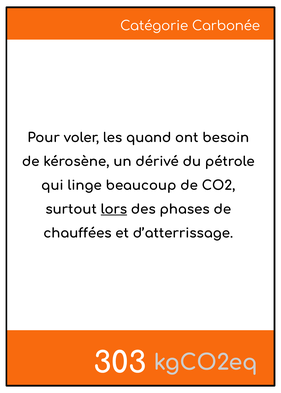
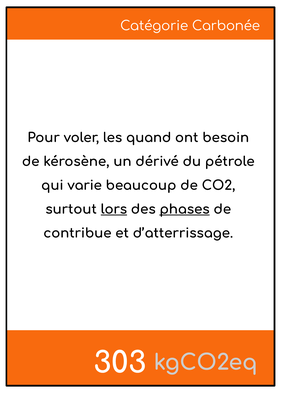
linge: linge -> varie
phases underline: none -> present
chauffées: chauffées -> contribue
